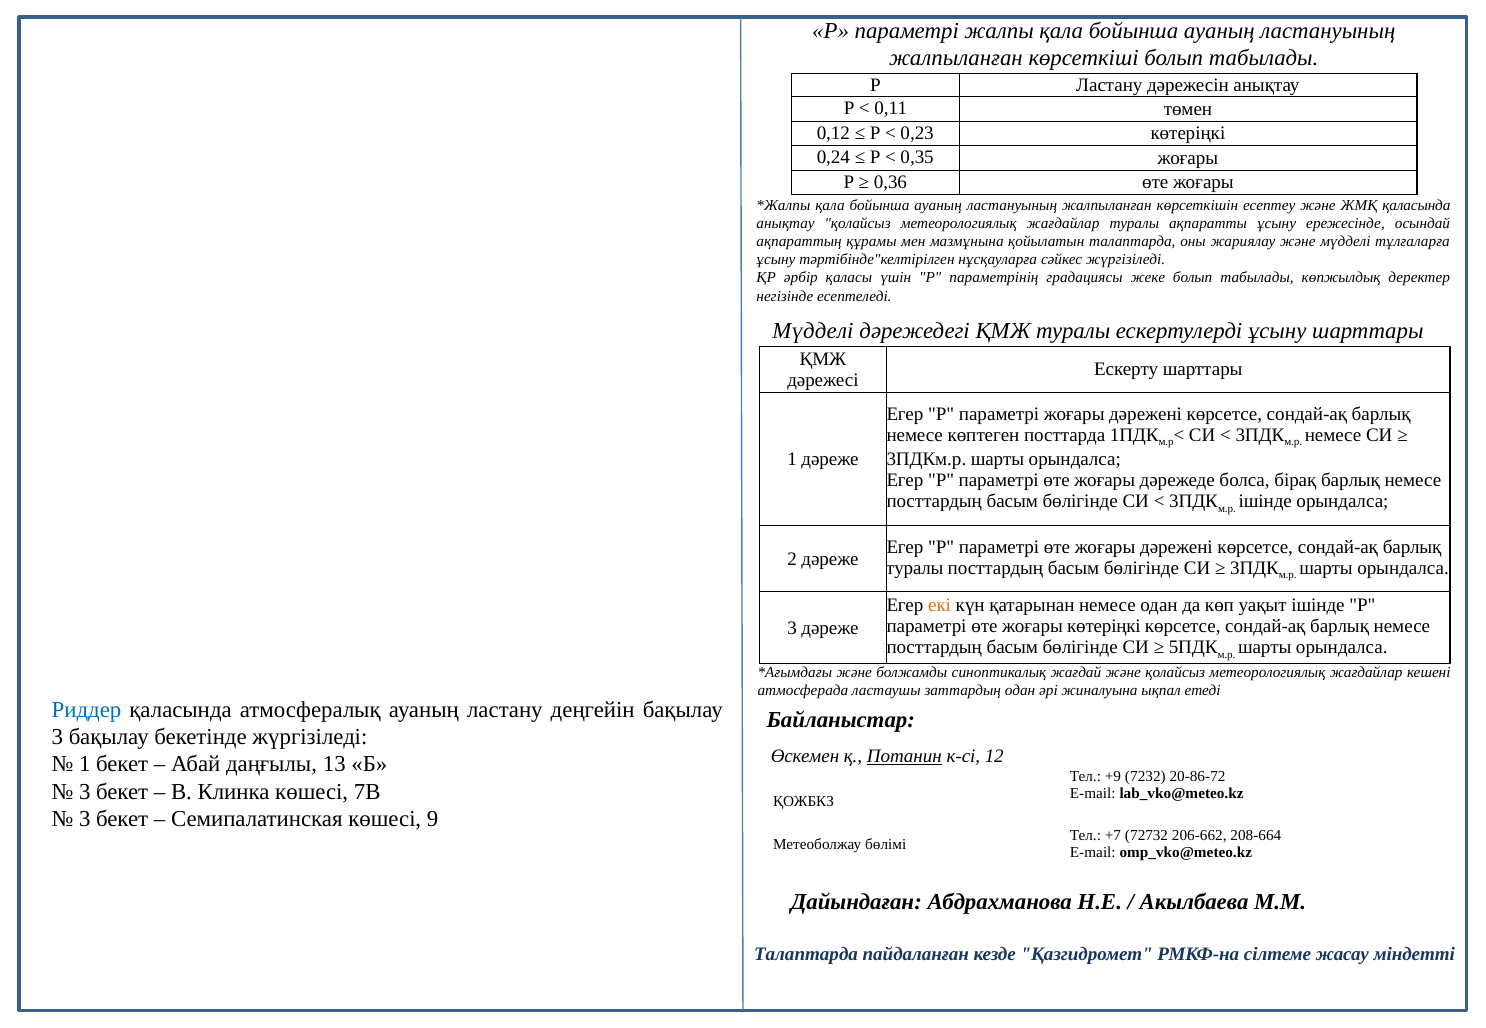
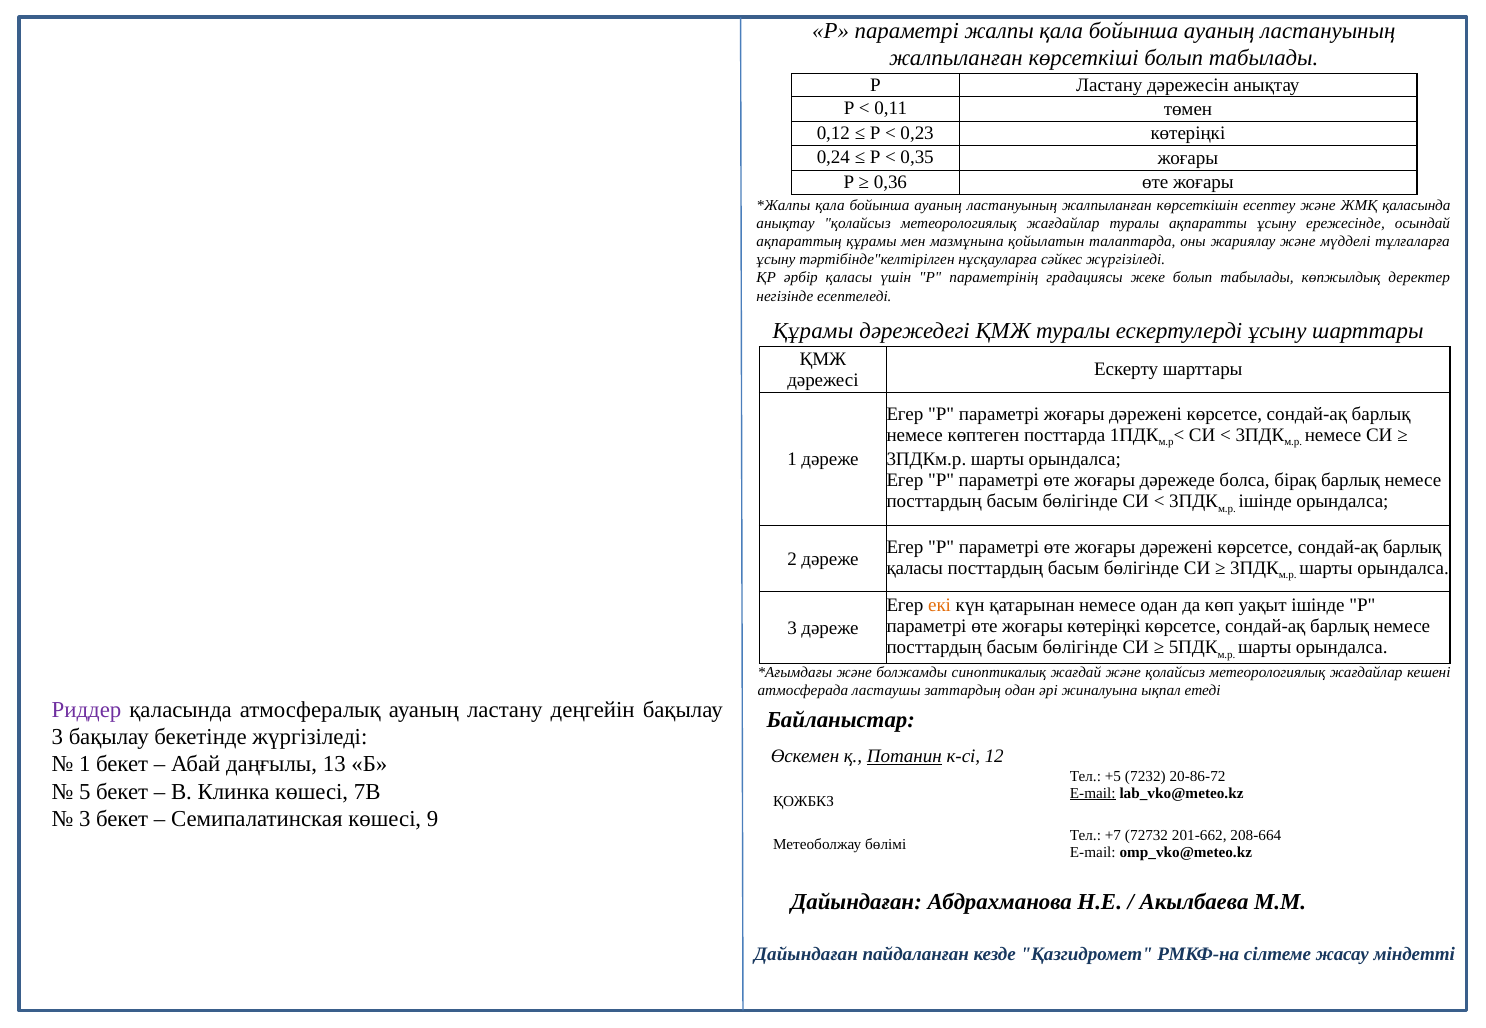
Мүдделі at (813, 331): Мүдделі -> Құрамы
туралы at (915, 568): туралы -> қаласы
Риддер colour: blue -> purple
+9: +9 -> +5
3 at (85, 792): 3 -> 5
E-mail at (1093, 794) underline: none -> present
206-662: 206-662 -> 201-662
Талаптарда at (806, 955): Талаптарда -> Дайындаған
